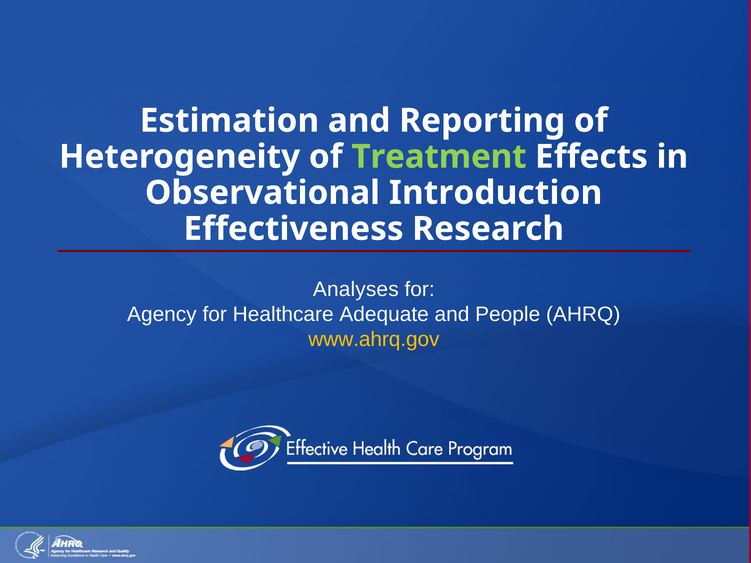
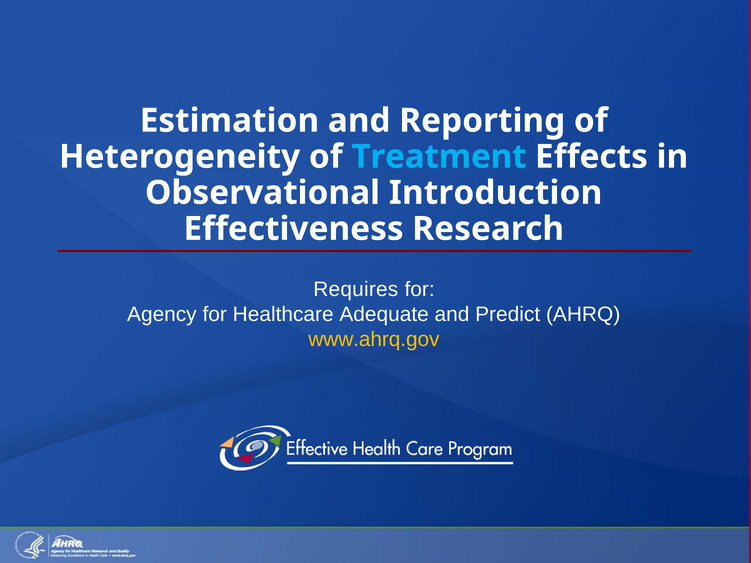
Treatment colour: light green -> light blue
Analyses: Analyses -> Requires
People: People -> Predict
